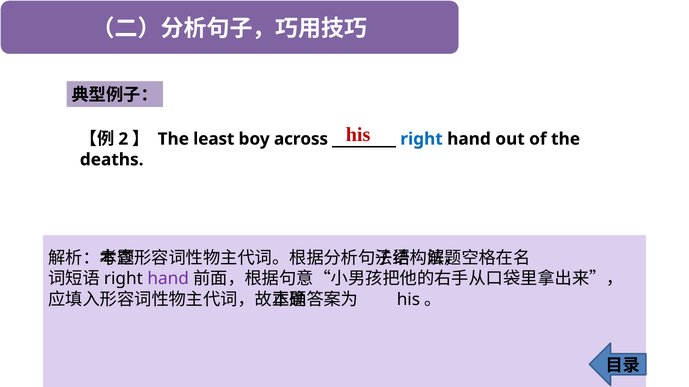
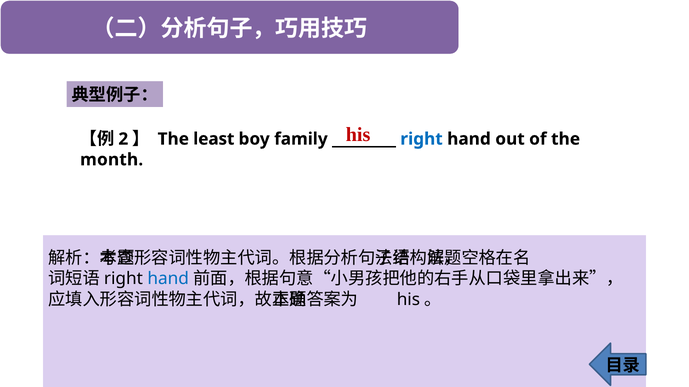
across: across -> family
deaths: deaths -> month
hand at (168, 279) colour: purple -> blue
